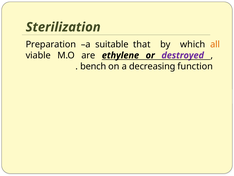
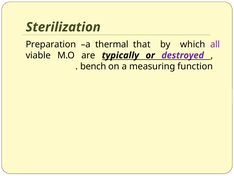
suitable: suitable -> thermal
all colour: orange -> purple
ethylene: ethylene -> typically
decreasing: decreasing -> measuring
